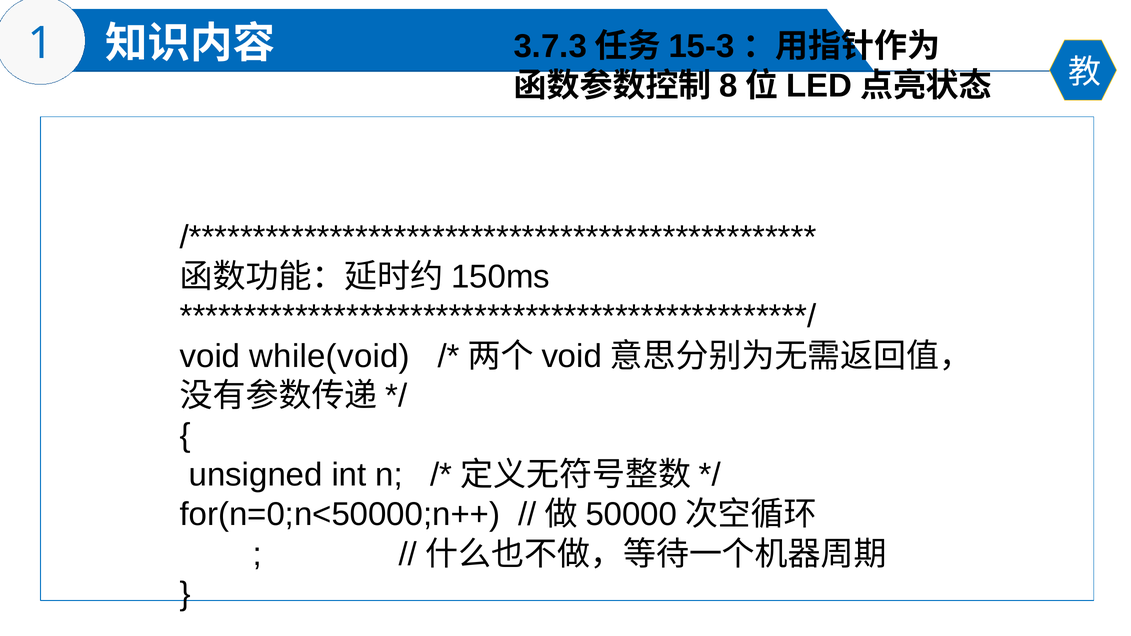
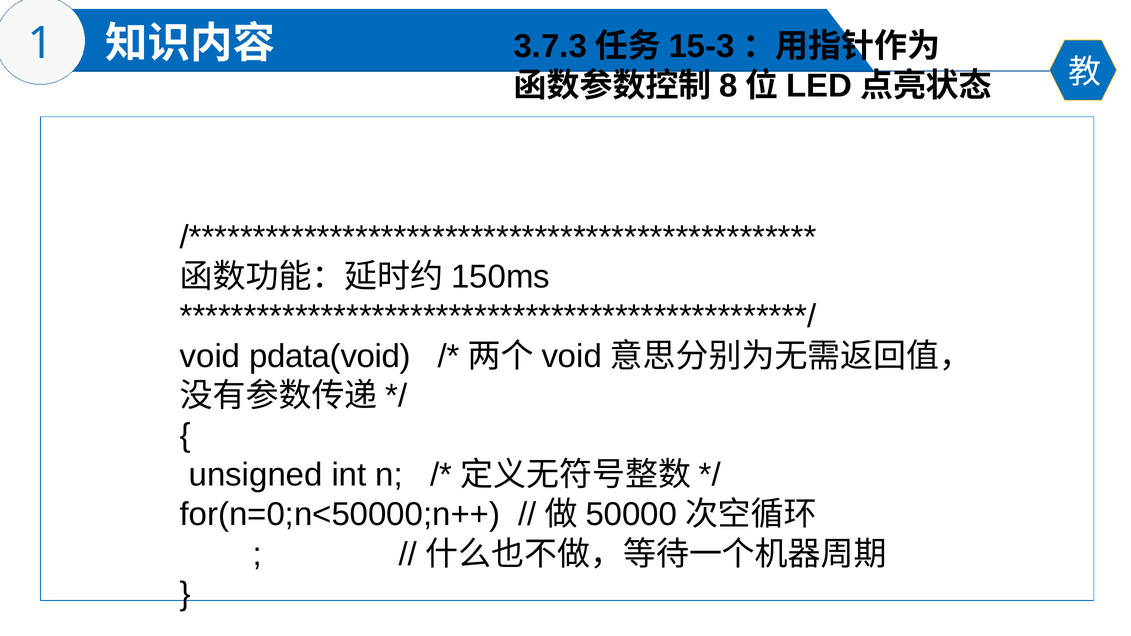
while(void: while(void -> pdata(void
